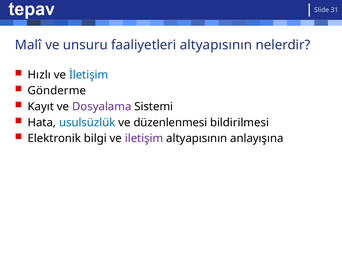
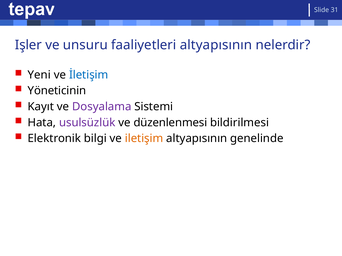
Malî: Malî -> Işler
Hızlı: Hızlı -> Yeni
Gönderme: Gönderme -> Yöneticinin
usulsüzlük colour: blue -> purple
iletişim colour: purple -> orange
anlayışına: anlayışına -> genelinde
